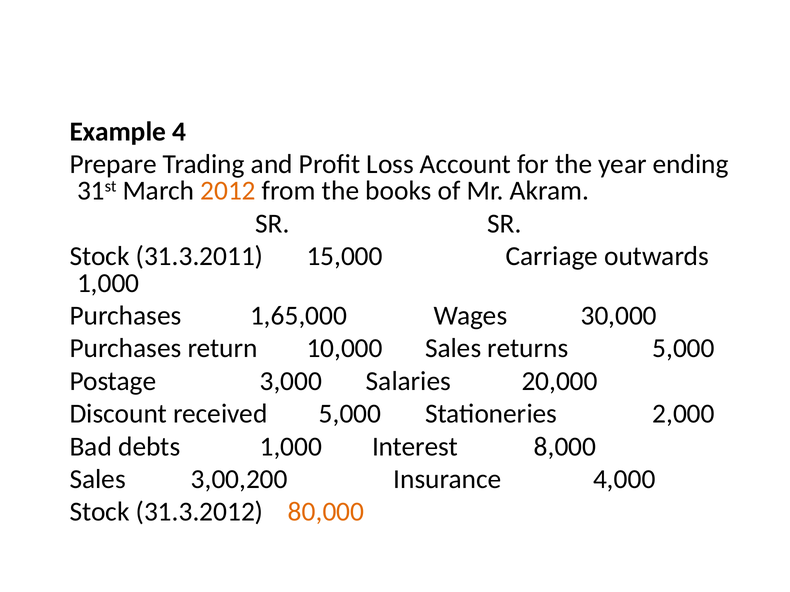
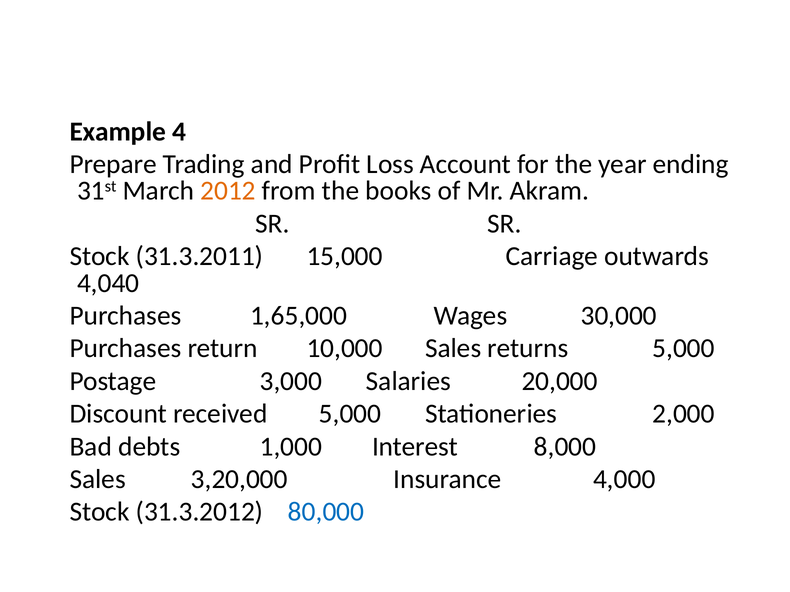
1,000 at (108, 283): 1,000 -> 4,040
3,00,200: 3,00,200 -> 3,20,000
80,000 colour: orange -> blue
